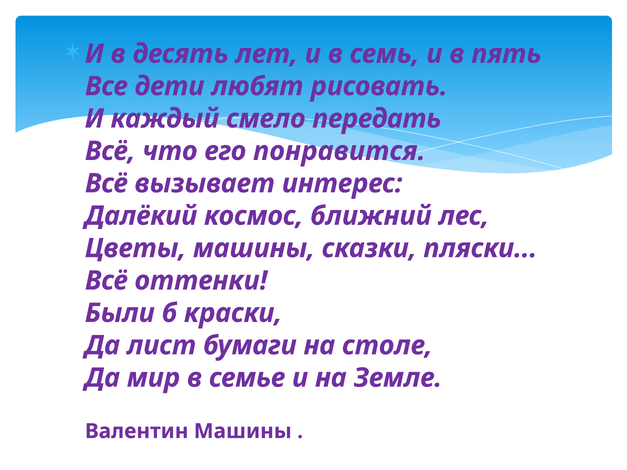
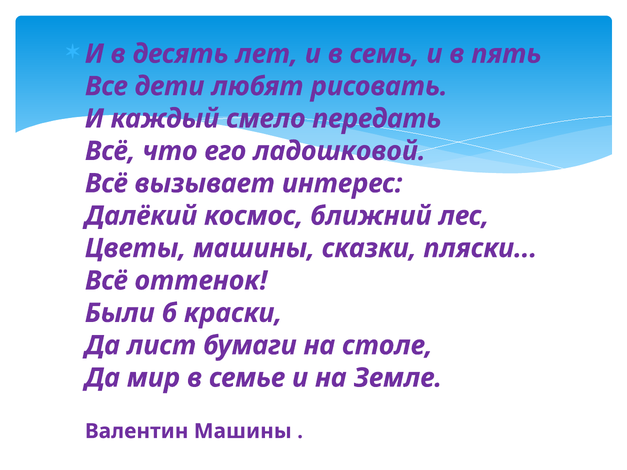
понравится: понравится -> ладошковой
оттенки: оттенки -> оттенок
